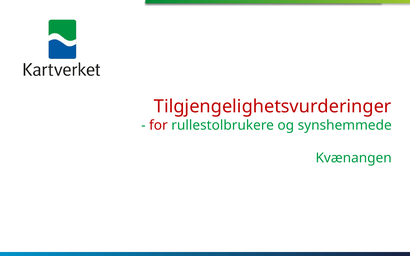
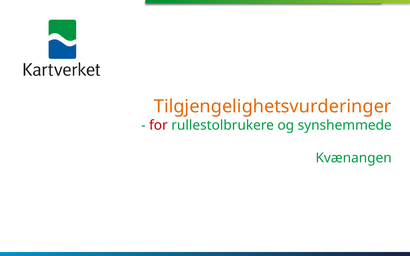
Tilgjengelighetsvurderinger colour: red -> orange
